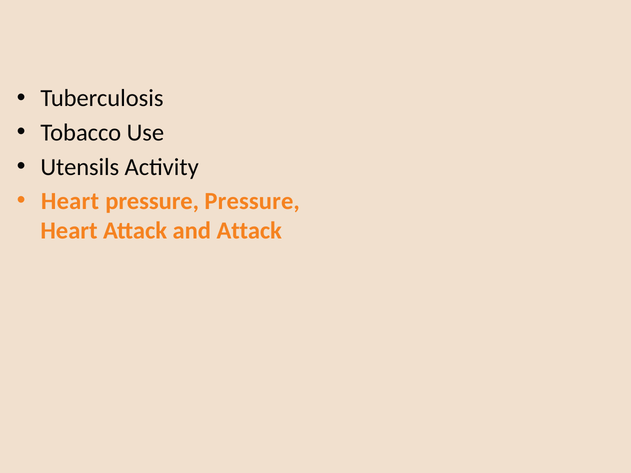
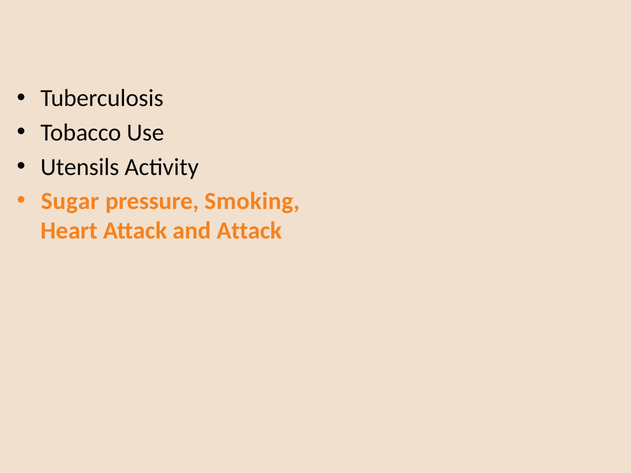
Heart at (70, 201): Heart -> Sugar
pressure Pressure: Pressure -> Smoking
